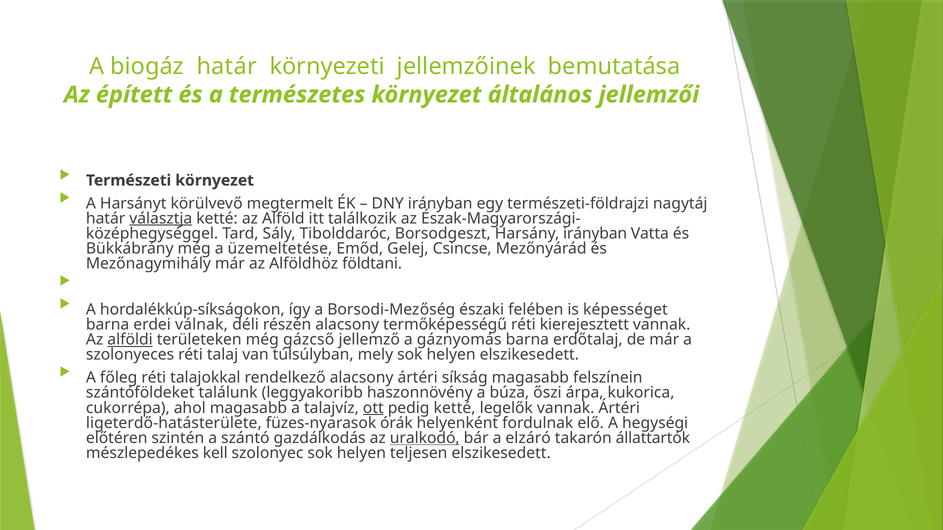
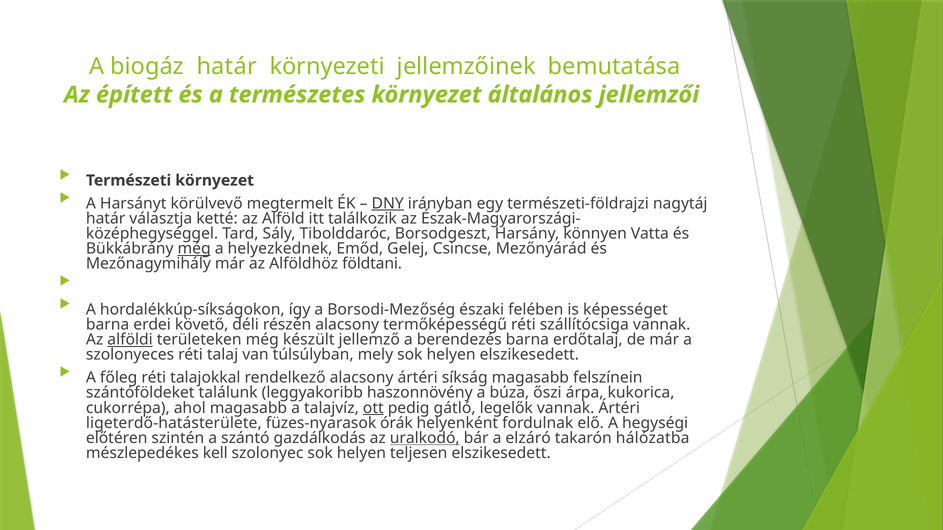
DNY underline: none -> present
választja underline: present -> none
Harsány irányban: irányban -> könnyen
még at (194, 249) underline: none -> present
üzemeltetése: üzemeltetése -> helyezkednek
válnak: válnak -> követő
kierejesztett: kierejesztett -> szállítócsiga
gázcső: gázcső -> készült
gáznyomás: gáznyomás -> berendezés
pedig ketté: ketté -> gátló
állattartók: állattartók -> hálózatba
